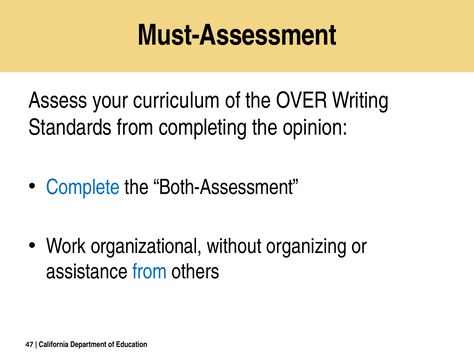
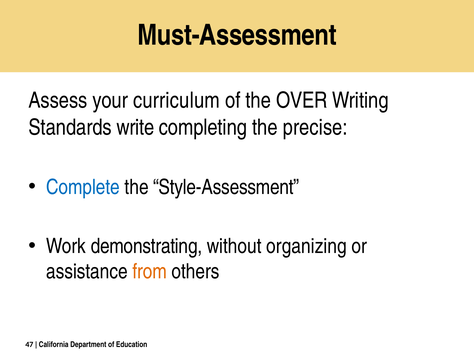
Standards from: from -> write
opinion: opinion -> precise
Both-Assessment: Both-Assessment -> Style-Assessment
organizational: organizational -> demonstrating
from at (150, 271) colour: blue -> orange
